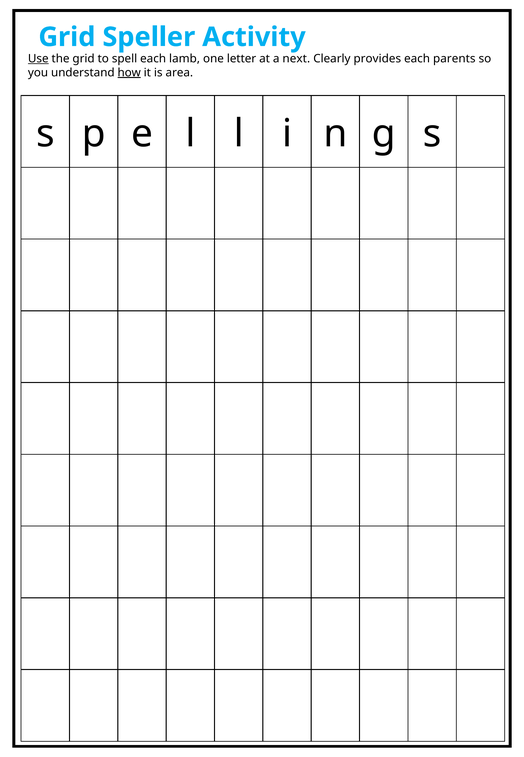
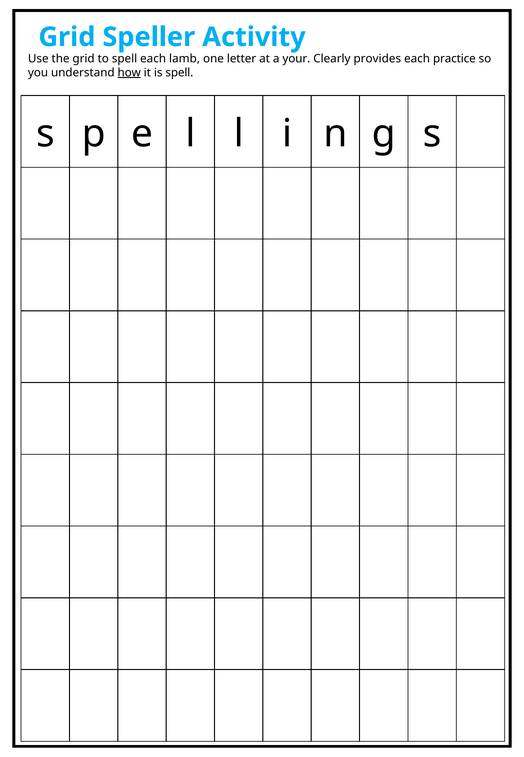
Use underline: present -> none
next: next -> your
parents: parents -> practice
is area: area -> spell
